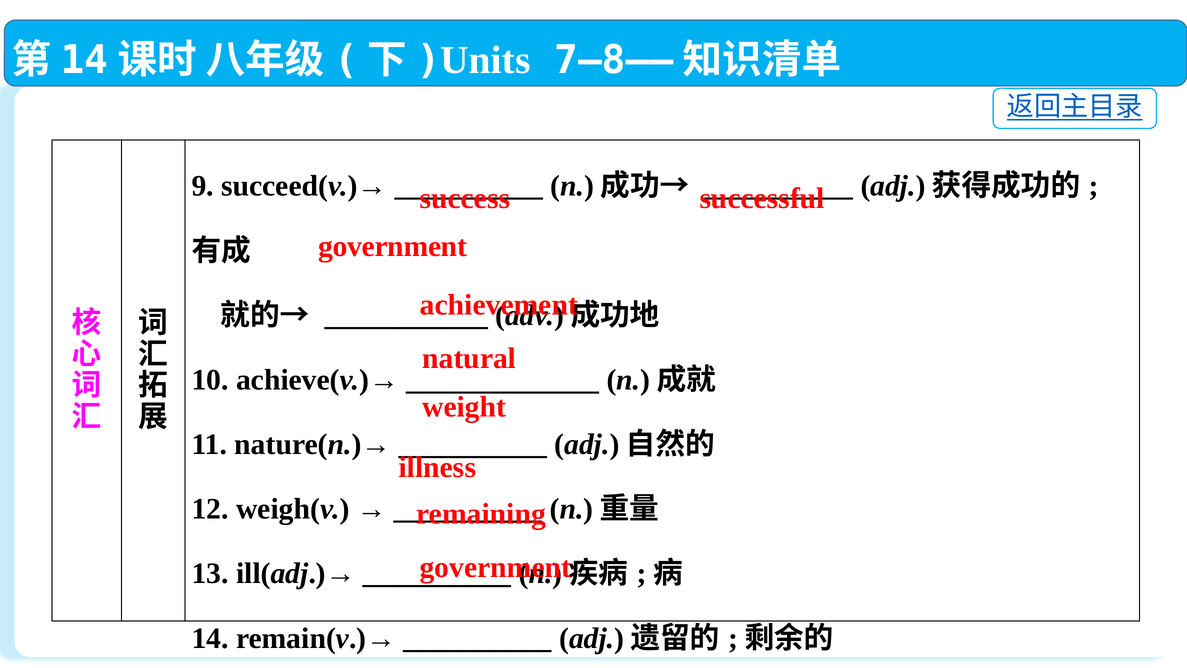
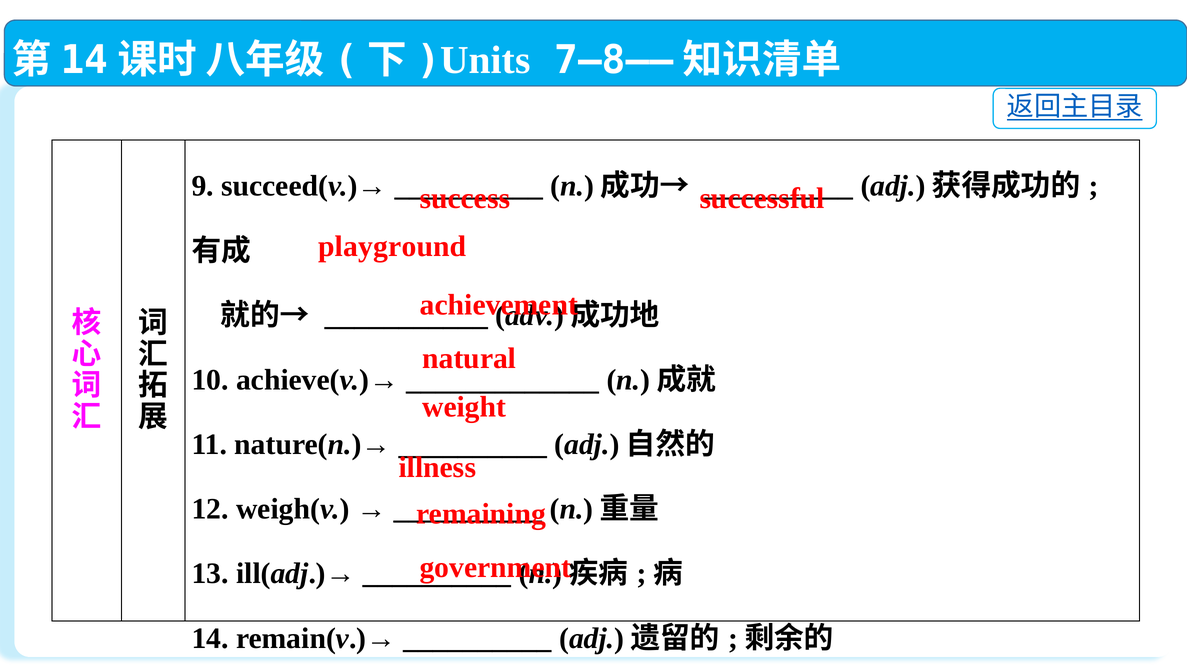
government at (393, 246): government -> playground
